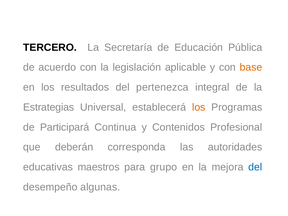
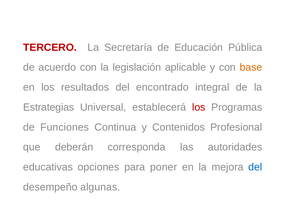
TERCERO colour: black -> red
pertenezca: pertenezca -> encontrado
los at (199, 107) colour: orange -> red
Participará: Participará -> Funciones
maestros: maestros -> opciones
grupo: grupo -> poner
